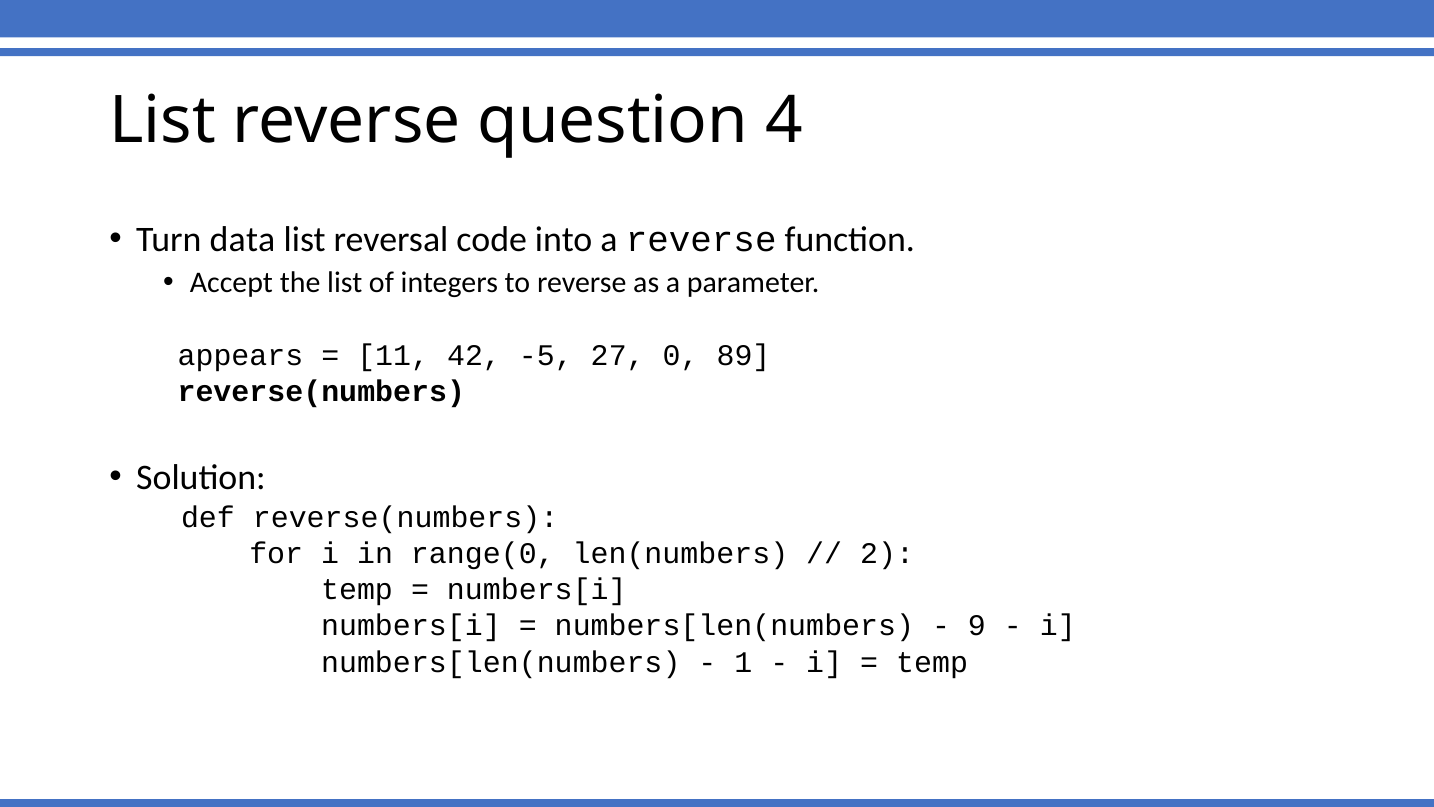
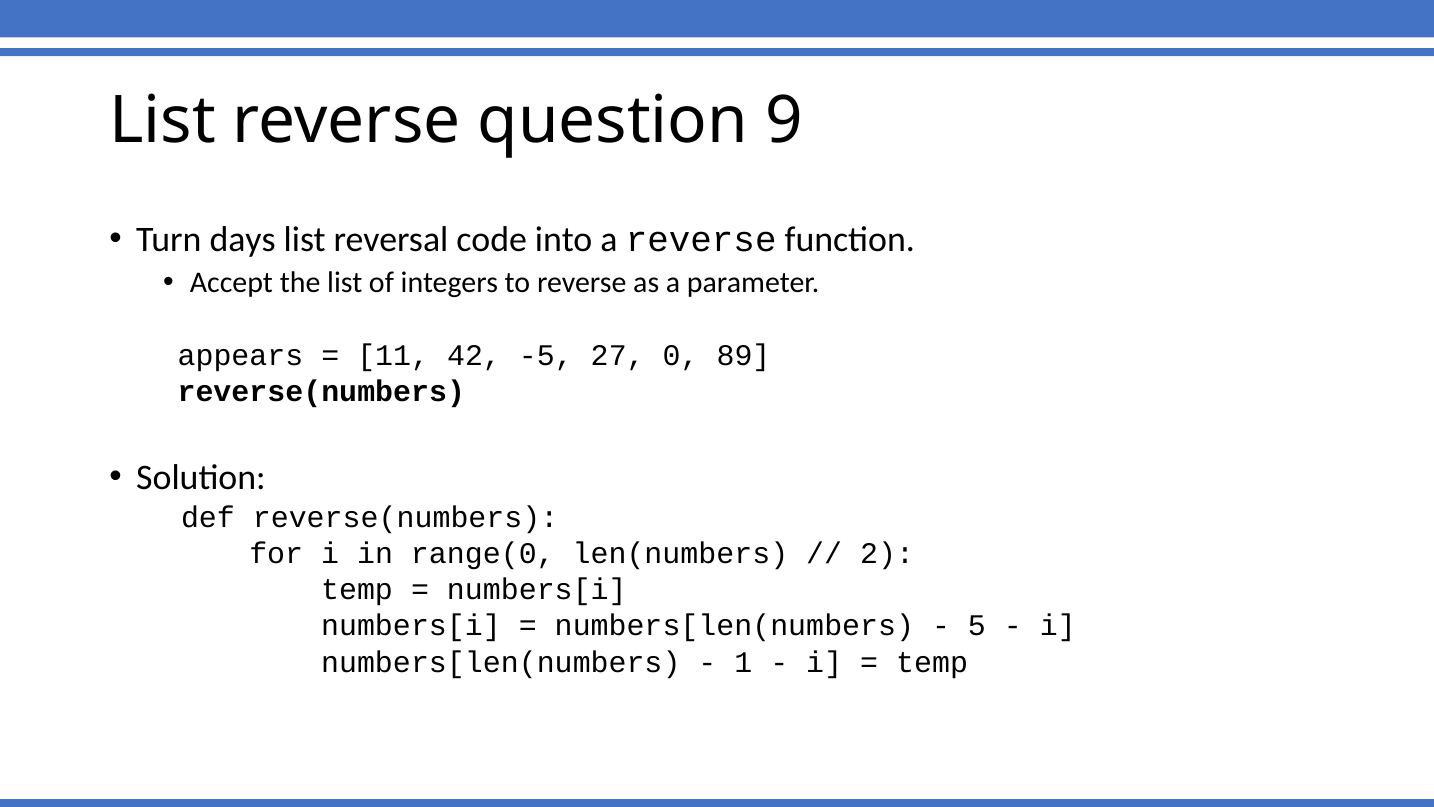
4: 4 -> 9
data: data -> days
9: 9 -> 5
